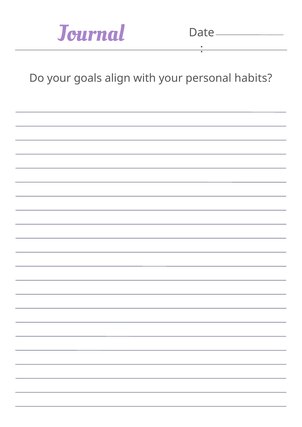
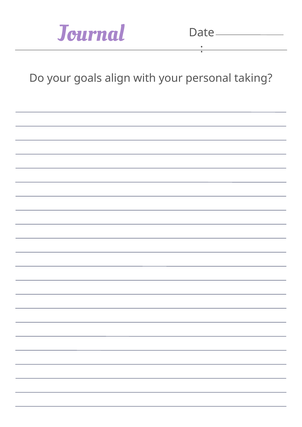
habits: habits -> taking
